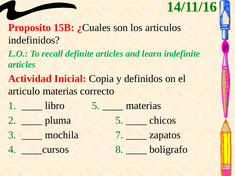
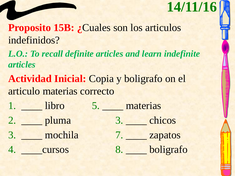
y definidos: definidos -> boligrafo
pluma 5: 5 -> 3
